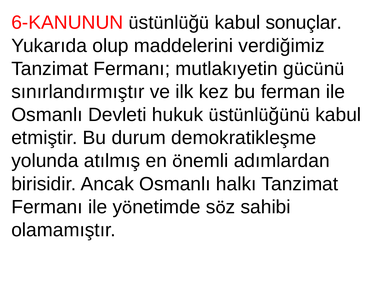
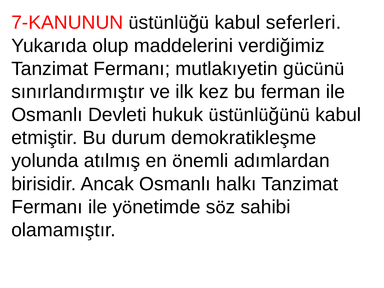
6-KANUNUN: 6-KANUNUN -> 7-KANUNUN
sonuçlar: sonuçlar -> seferleri
